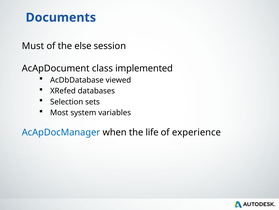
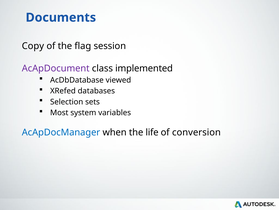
Must: Must -> Copy
else: else -> flag
AcApDocument colour: black -> purple
experience: experience -> conversion
